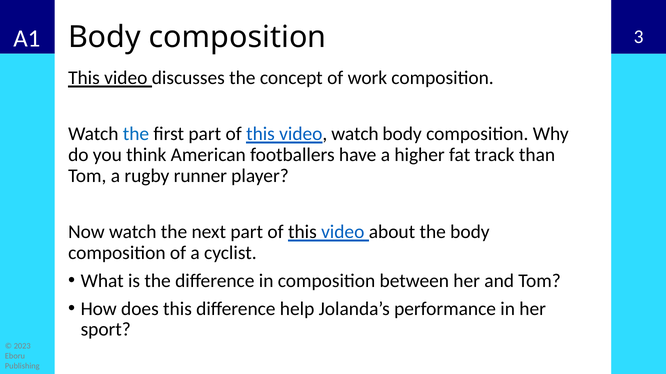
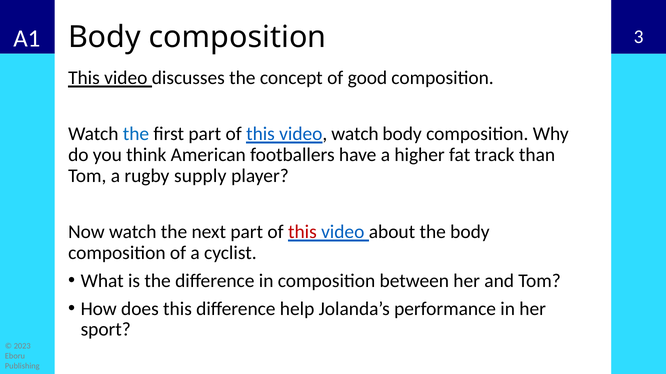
work: work -> good
runner: runner -> supply
this at (302, 232) colour: black -> red
